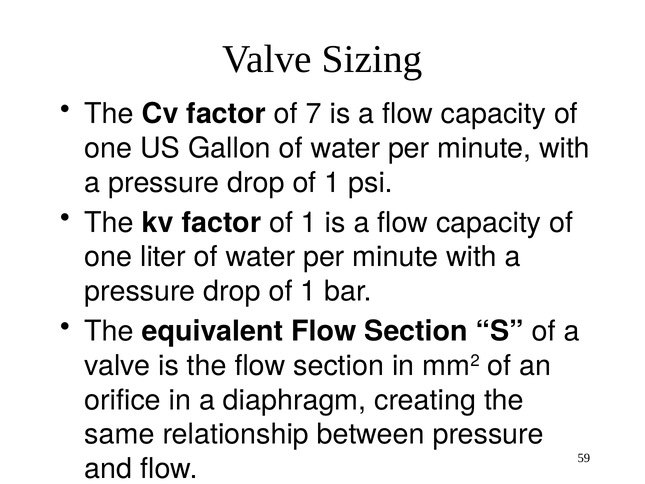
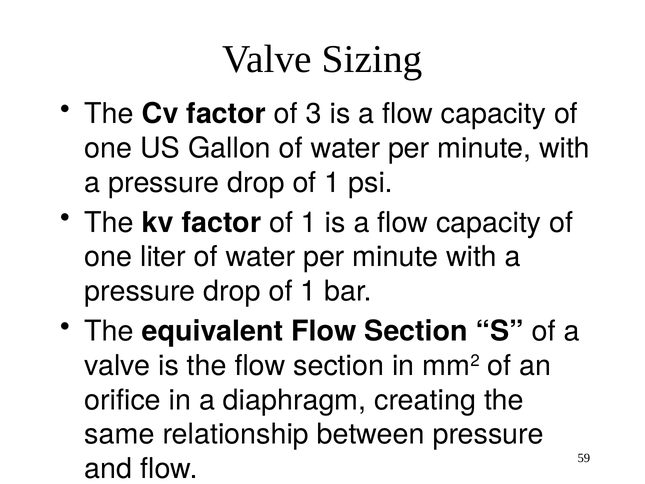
7: 7 -> 3
